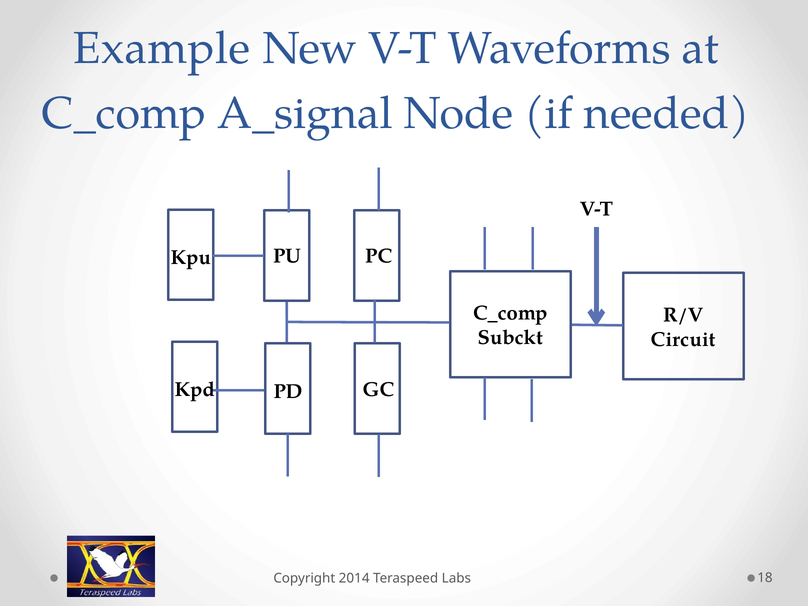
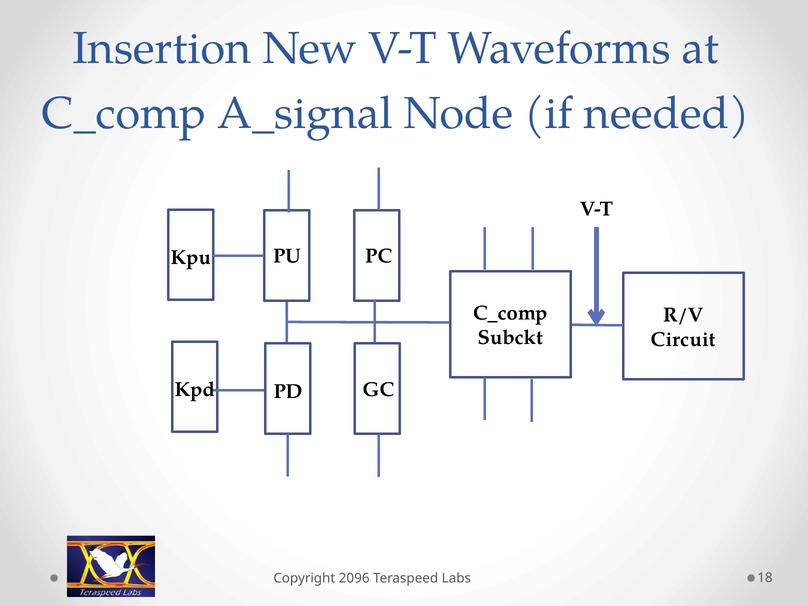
Example: Example -> Insertion
2014: 2014 -> 2096
